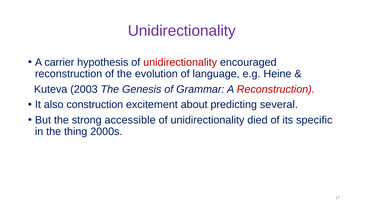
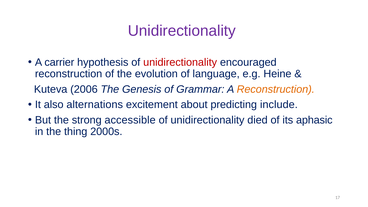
2003: 2003 -> 2006
Reconstruction at (276, 89) colour: red -> orange
construction: construction -> alternations
several: several -> include
specific: specific -> aphasic
